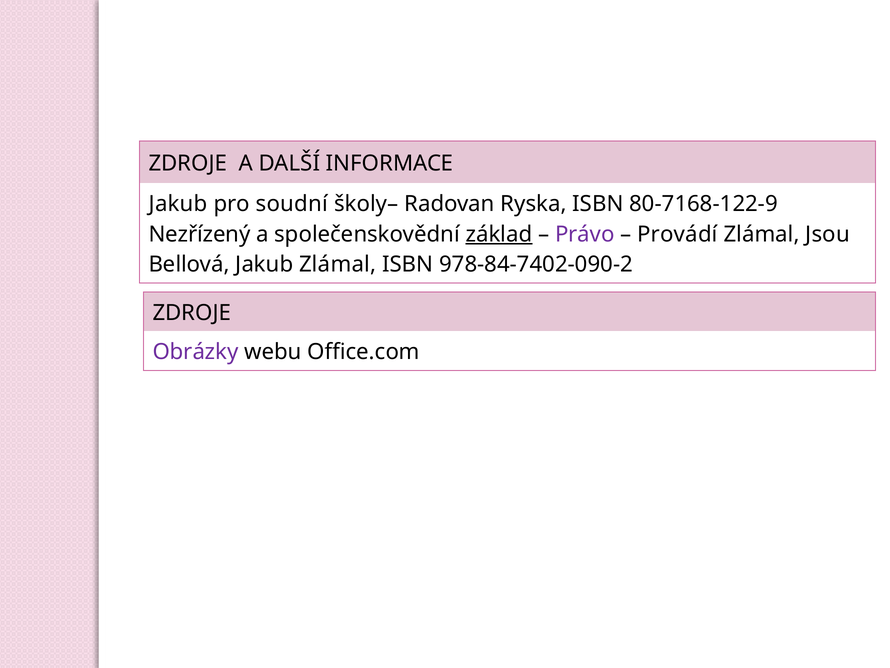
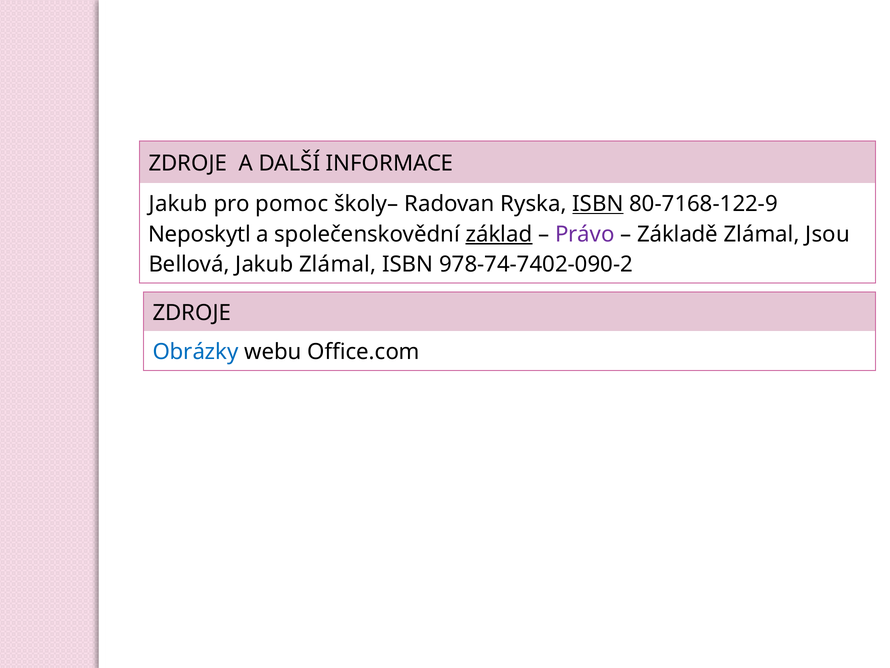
soudní: soudní -> pomoc
ISBN at (598, 204) underline: none -> present
Nezřízený: Nezřízený -> Neposkytl
Provádí: Provádí -> Základě
978-84-7402-090-2: 978-84-7402-090-2 -> 978-74-7402-090-2
Obrázky colour: purple -> blue
